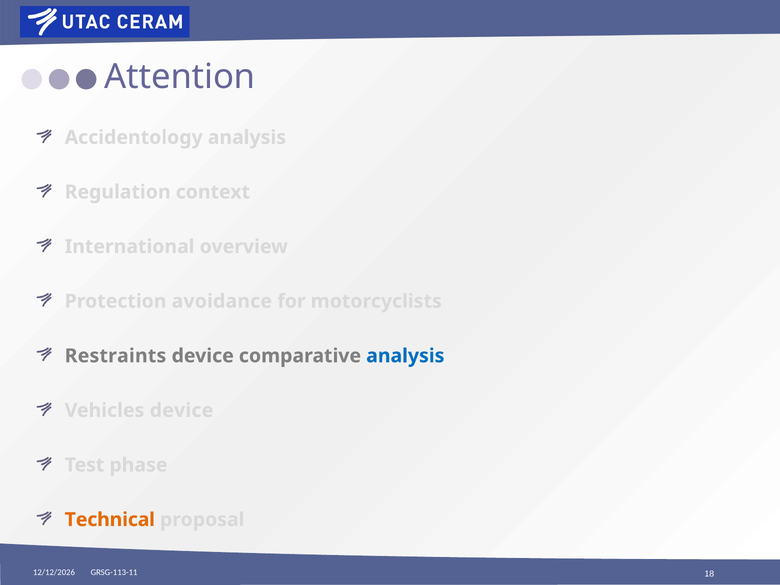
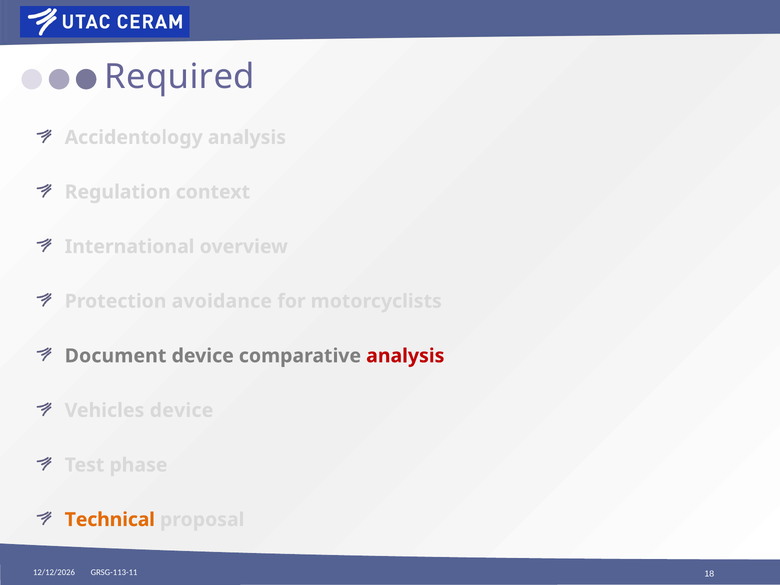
Attention: Attention -> Required
Restraints: Restraints -> Document
analysis at (405, 356) colour: blue -> red
